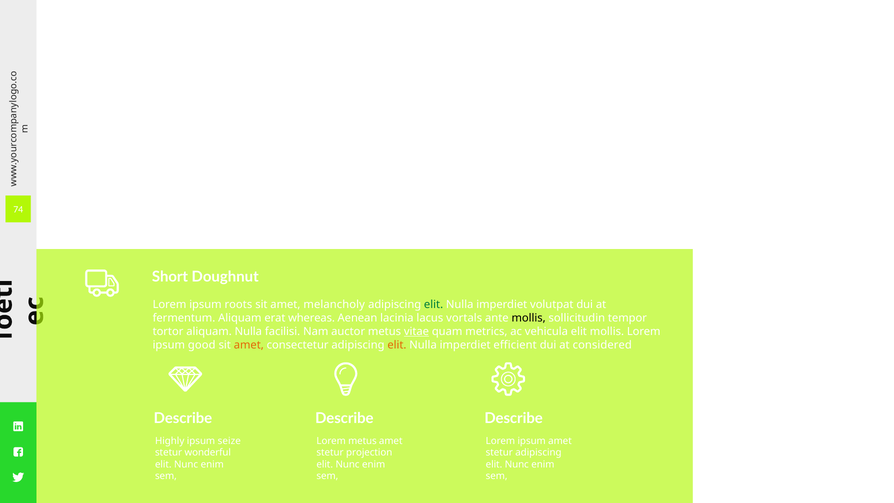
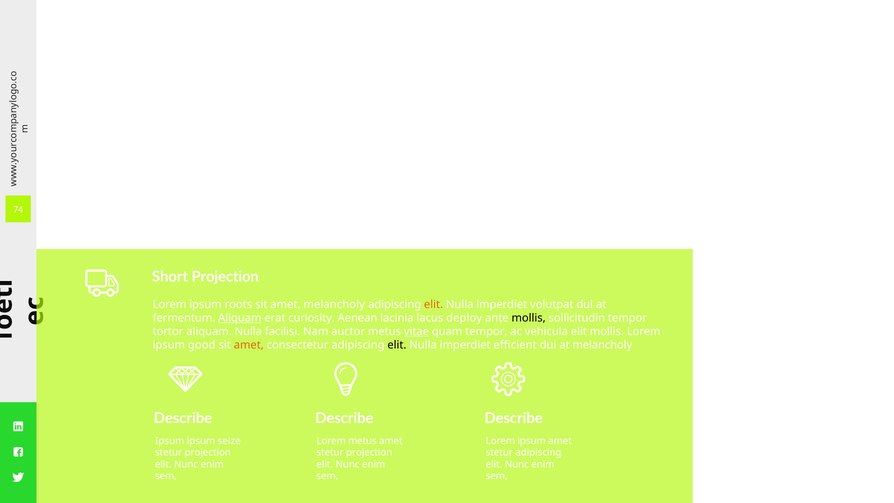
Short Doughnut: Doughnut -> Projection
elit at (434, 305) colour: green -> orange
Aliquam at (240, 318) underline: none -> present
whereas: whereas -> curiosity
vortals: vortals -> deploy
quam metrics: metrics -> tempor
elit at (397, 345) colour: orange -> black
at considered: considered -> melancholy
Highly at (170, 441): Highly -> Ipsum
wonderful at (208, 453): wonderful -> projection
